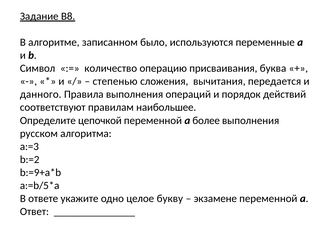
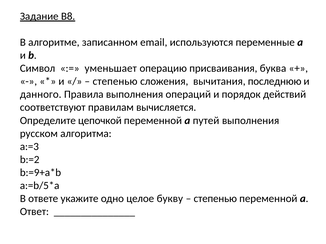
было: было -> email
количество: количество -> уменьшает
передается: передается -> последнюю
наибольшее: наибольшее -> вычисляется
более: более -> путей
экзамене at (215, 199): экзамене -> степенью
